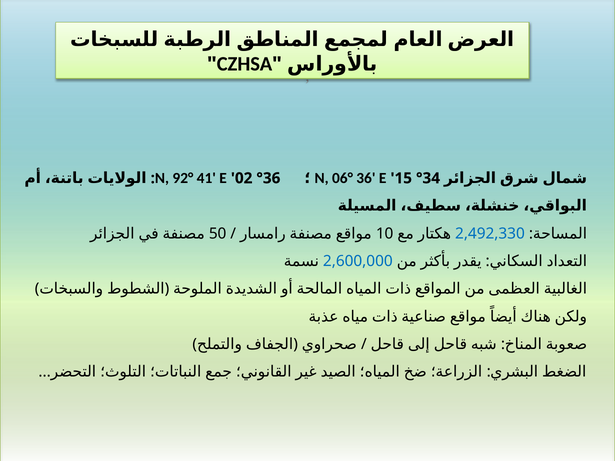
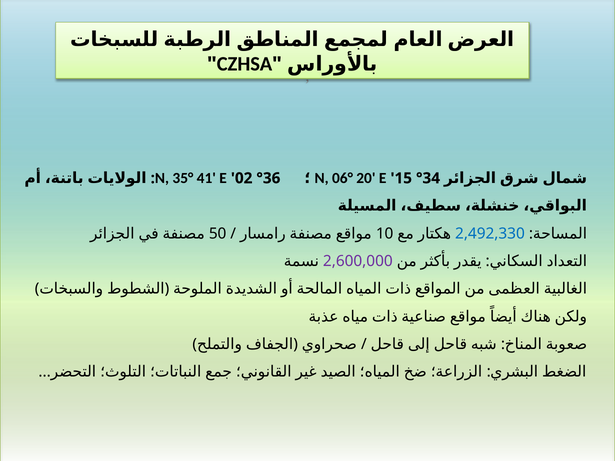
92°: 92° -> 35°
06° 36: 36 -> 20
2,600,000 colour: blue -> purple
